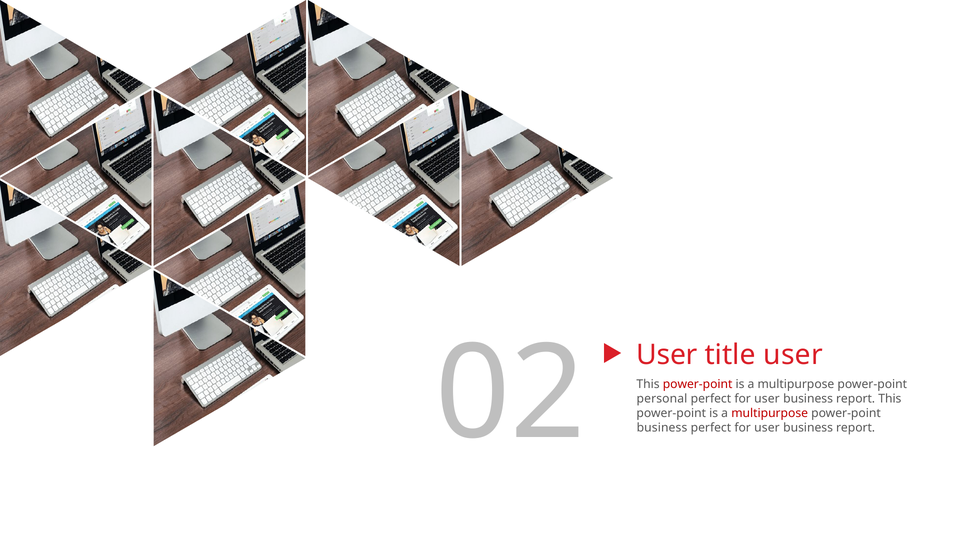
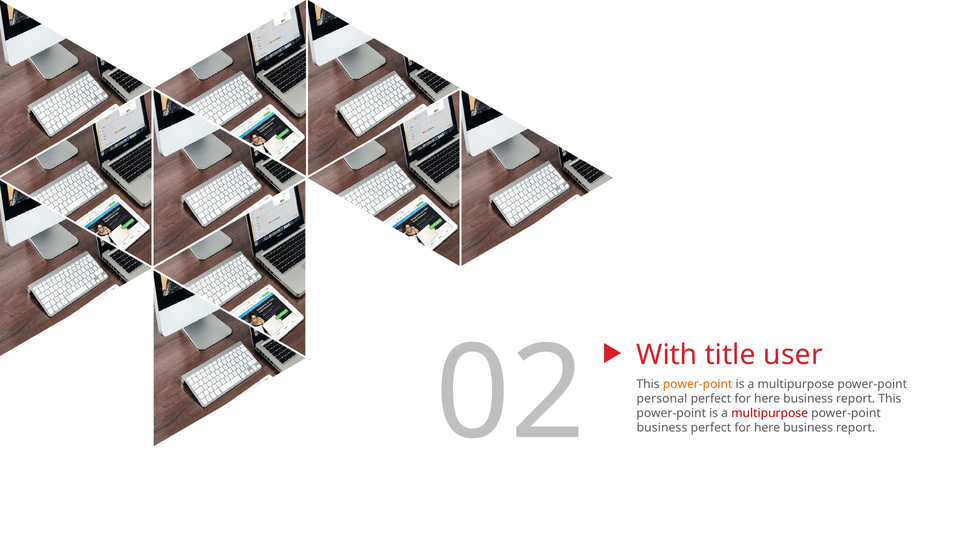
User at (667, 355): User -> With
power-point at (698, 384) colour: red -> orange
user at (767, 399): user -> here
user at (767, 428): user -> here
